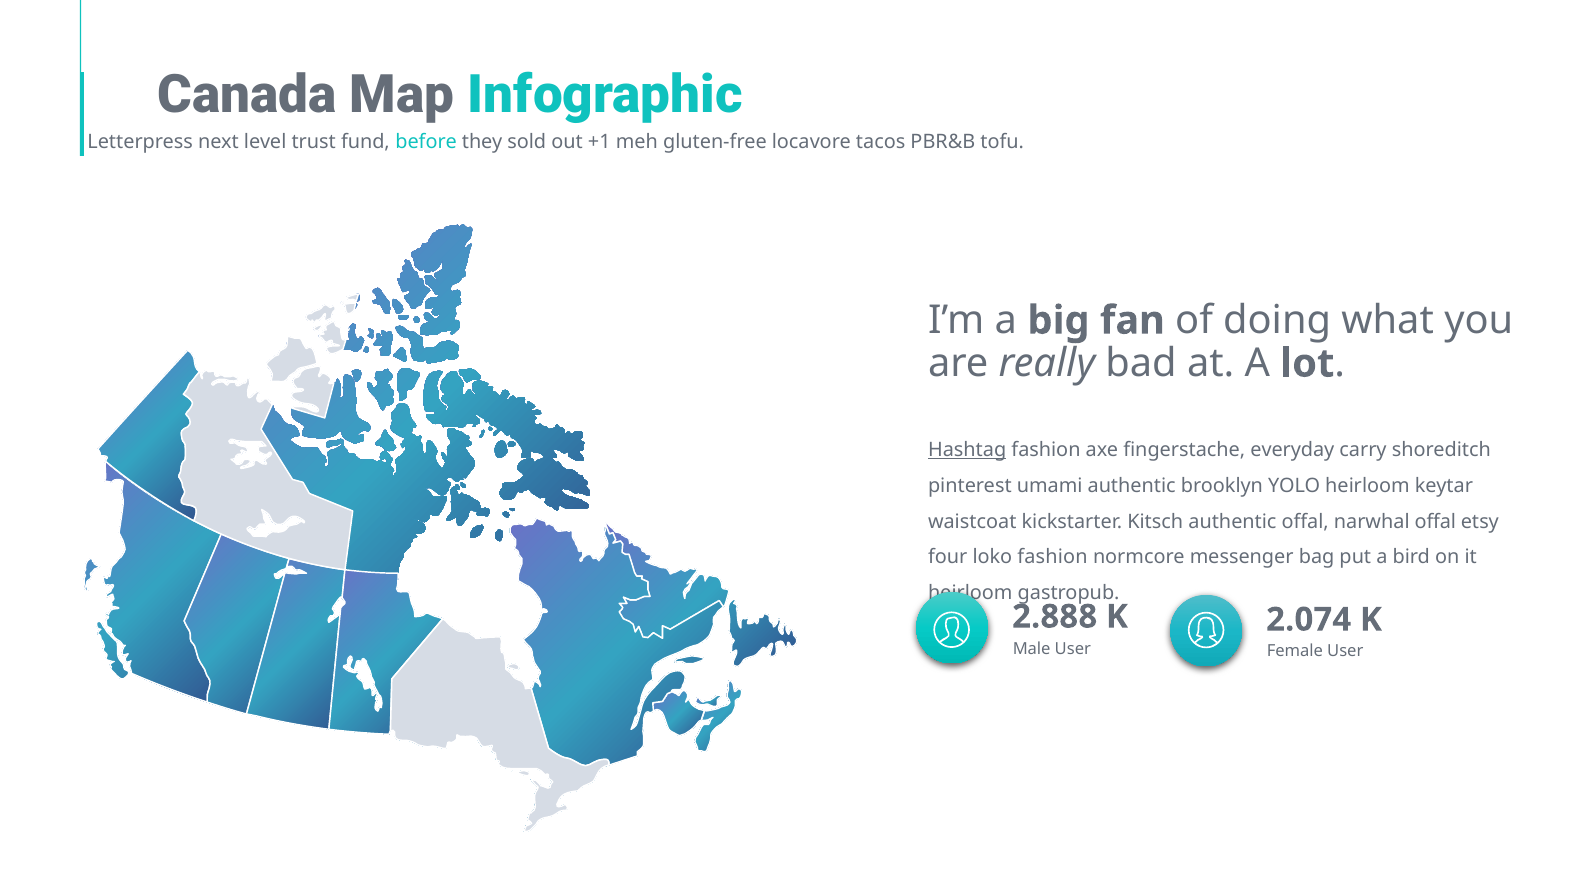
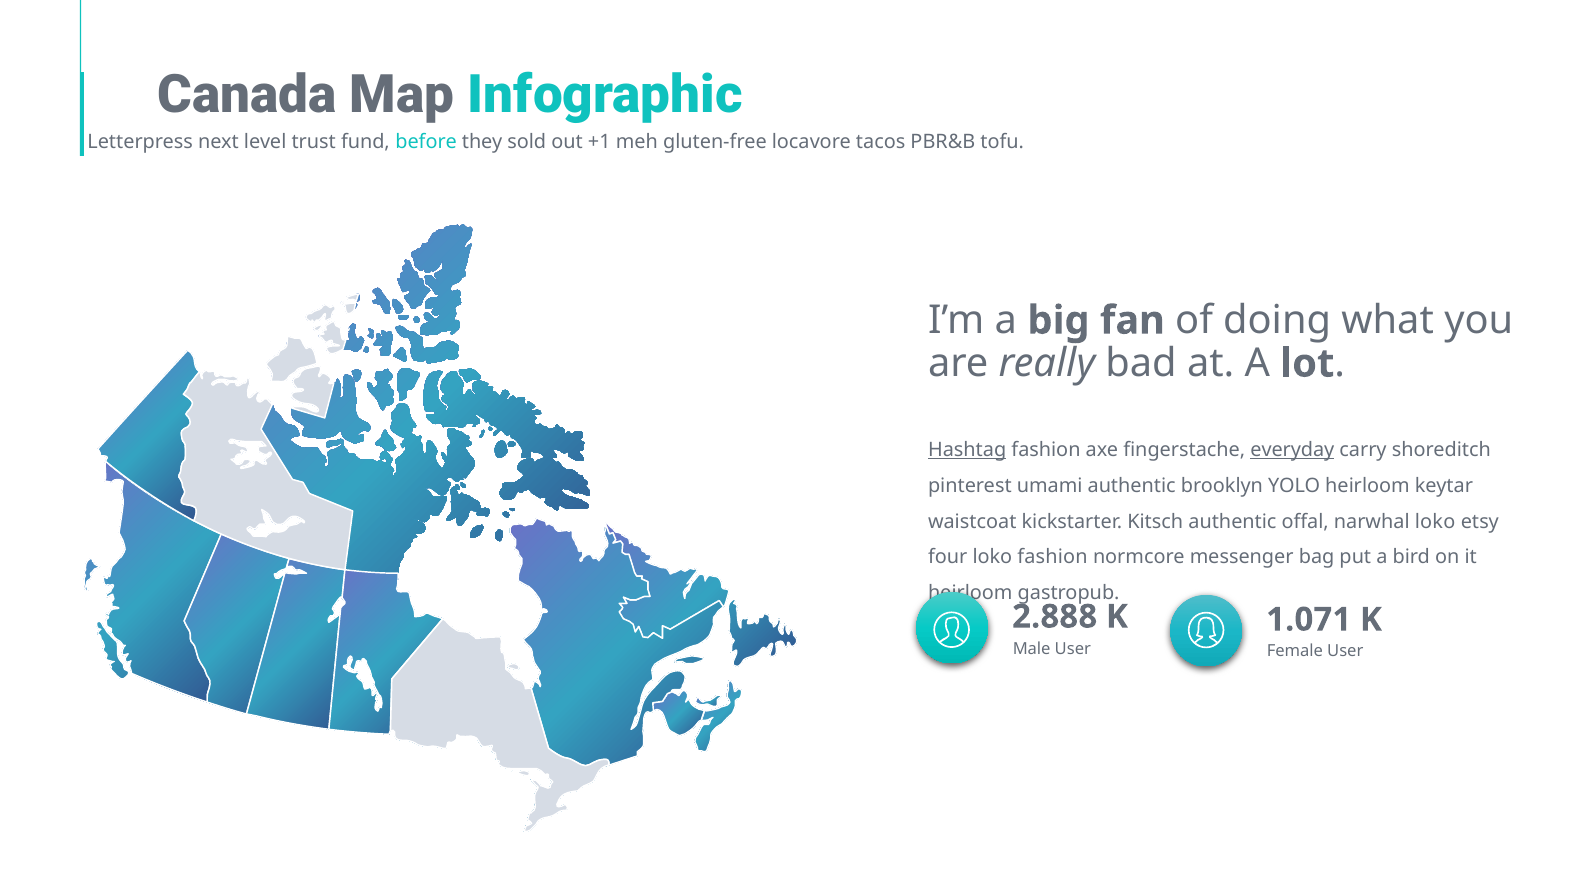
everyday underline: none -> present
narwhal offal: offal -> loko
2.074: 2.074 -> 1.071
